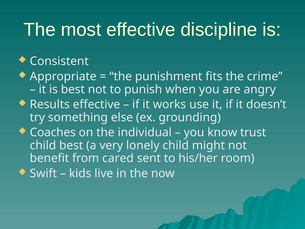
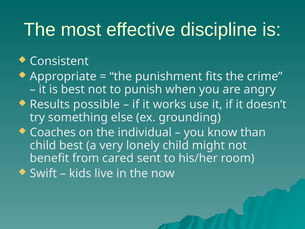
Results effective: effective -> possible
trust: trust -> than
